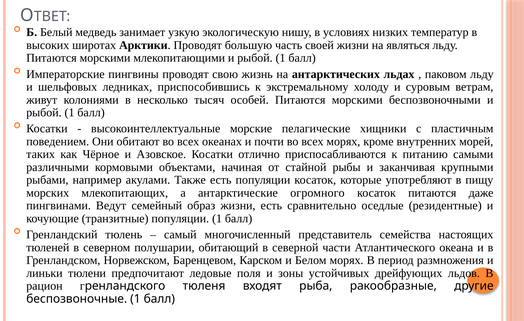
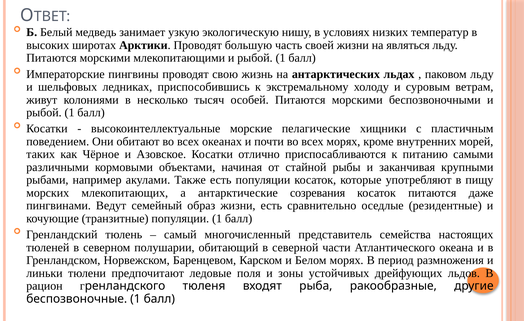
огромного: огромного -> созревания
